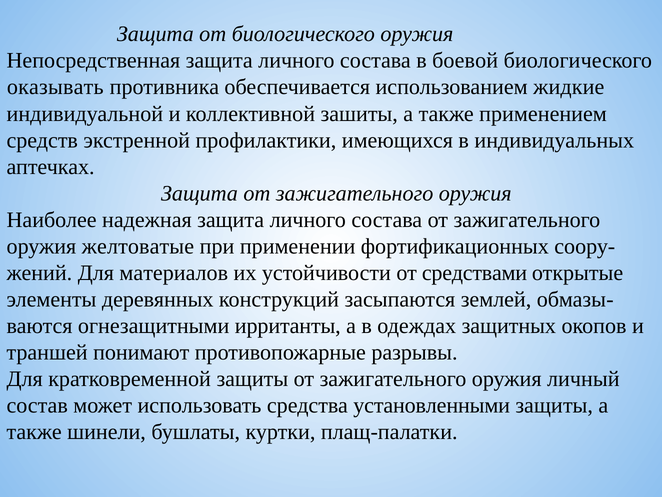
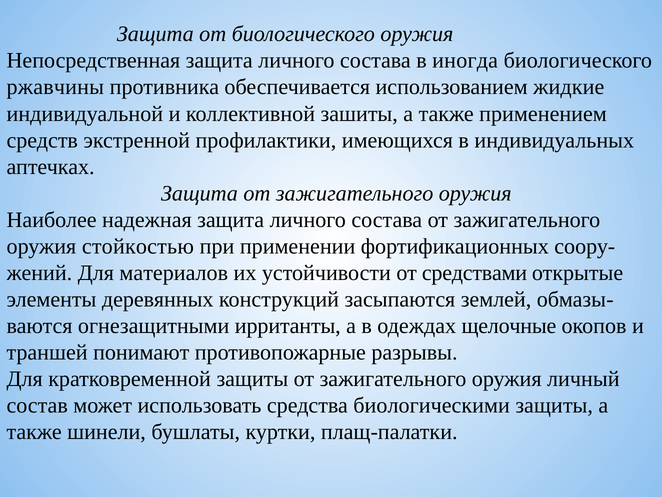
боевой: боевой -> иногда
оказывать: оказывать -> ржавчины
желтоватые: желтоватые -> стойкостью
защитных: защитных -> щелочные
установленными: установленными -> биологическими
